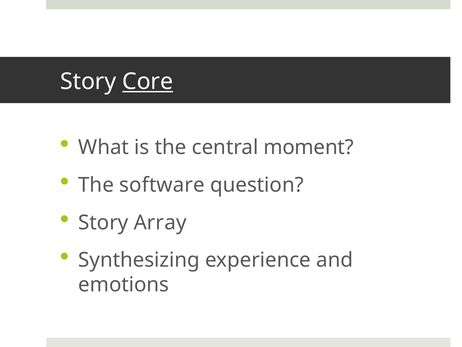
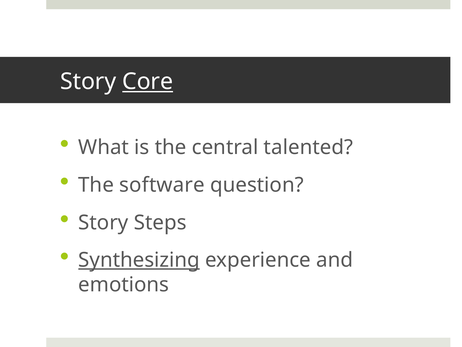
moment: moment -> talented
Array: Array -> Steps
Synthesizing underline: none -> present
